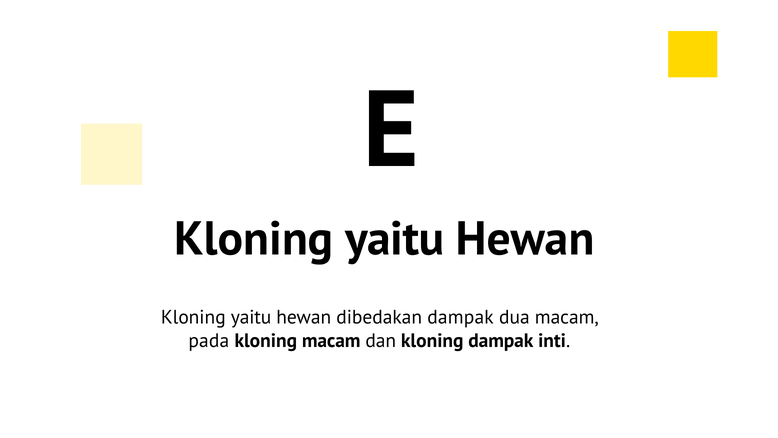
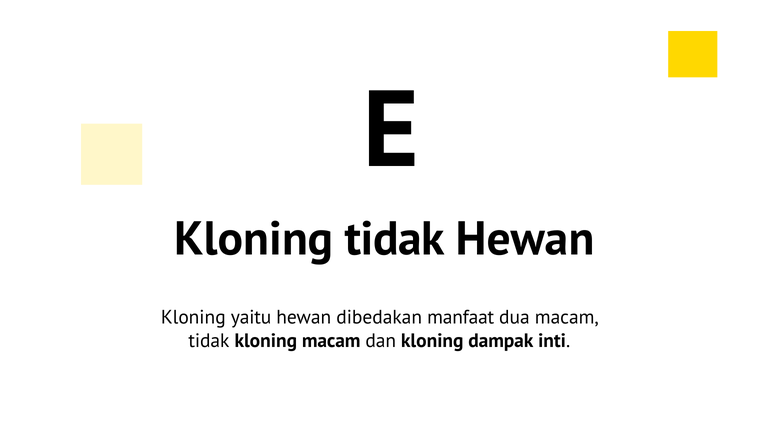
yaitu at (395, 239): yaitu -> tidak
dibedakan dampak: dampak -> manfaat
pada at (209, 340): pada -> tidak
